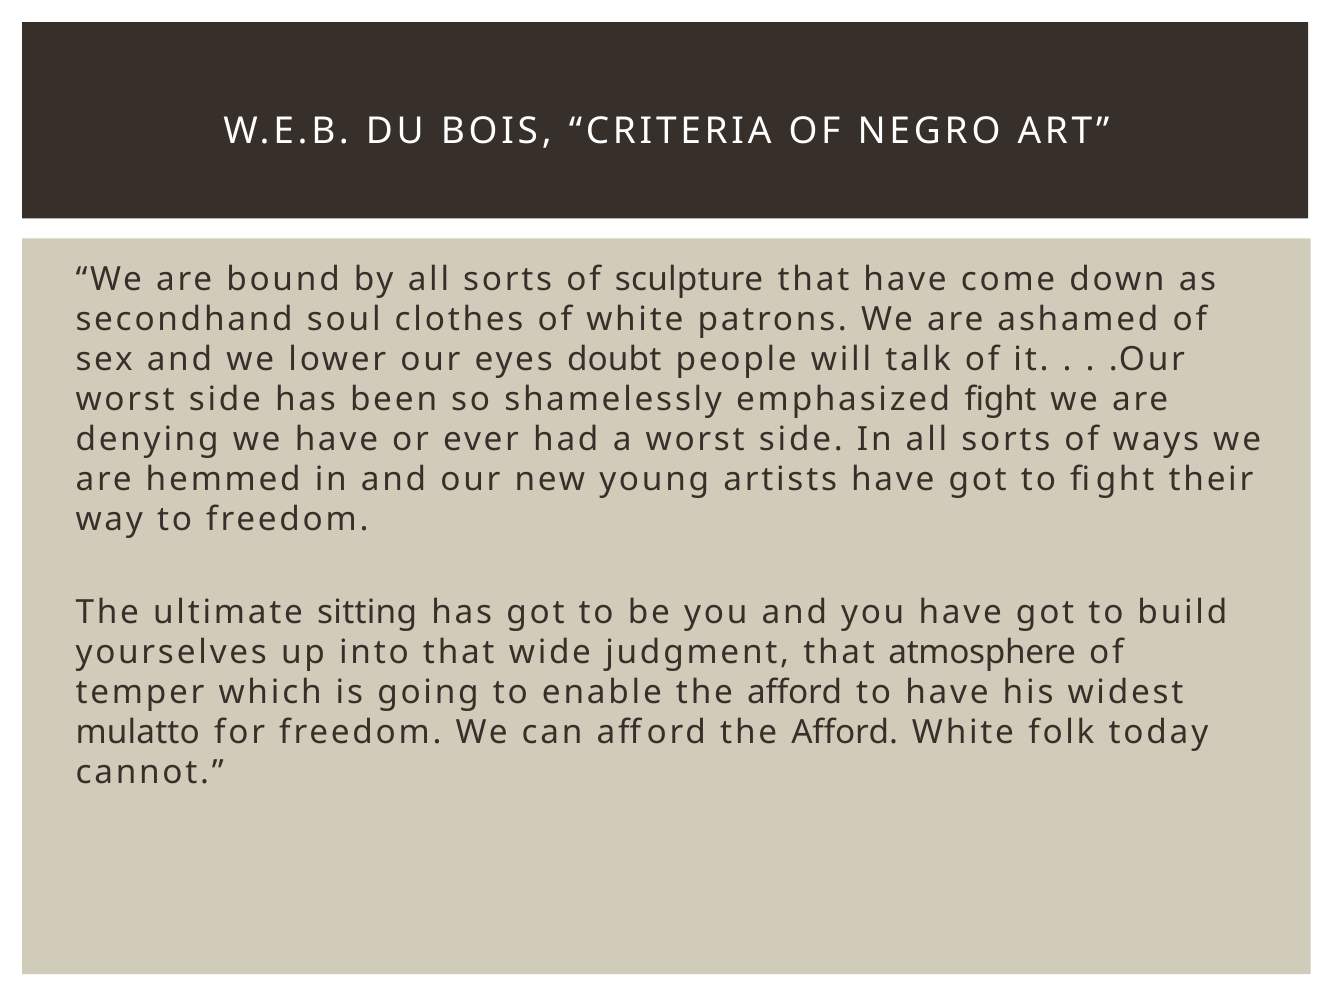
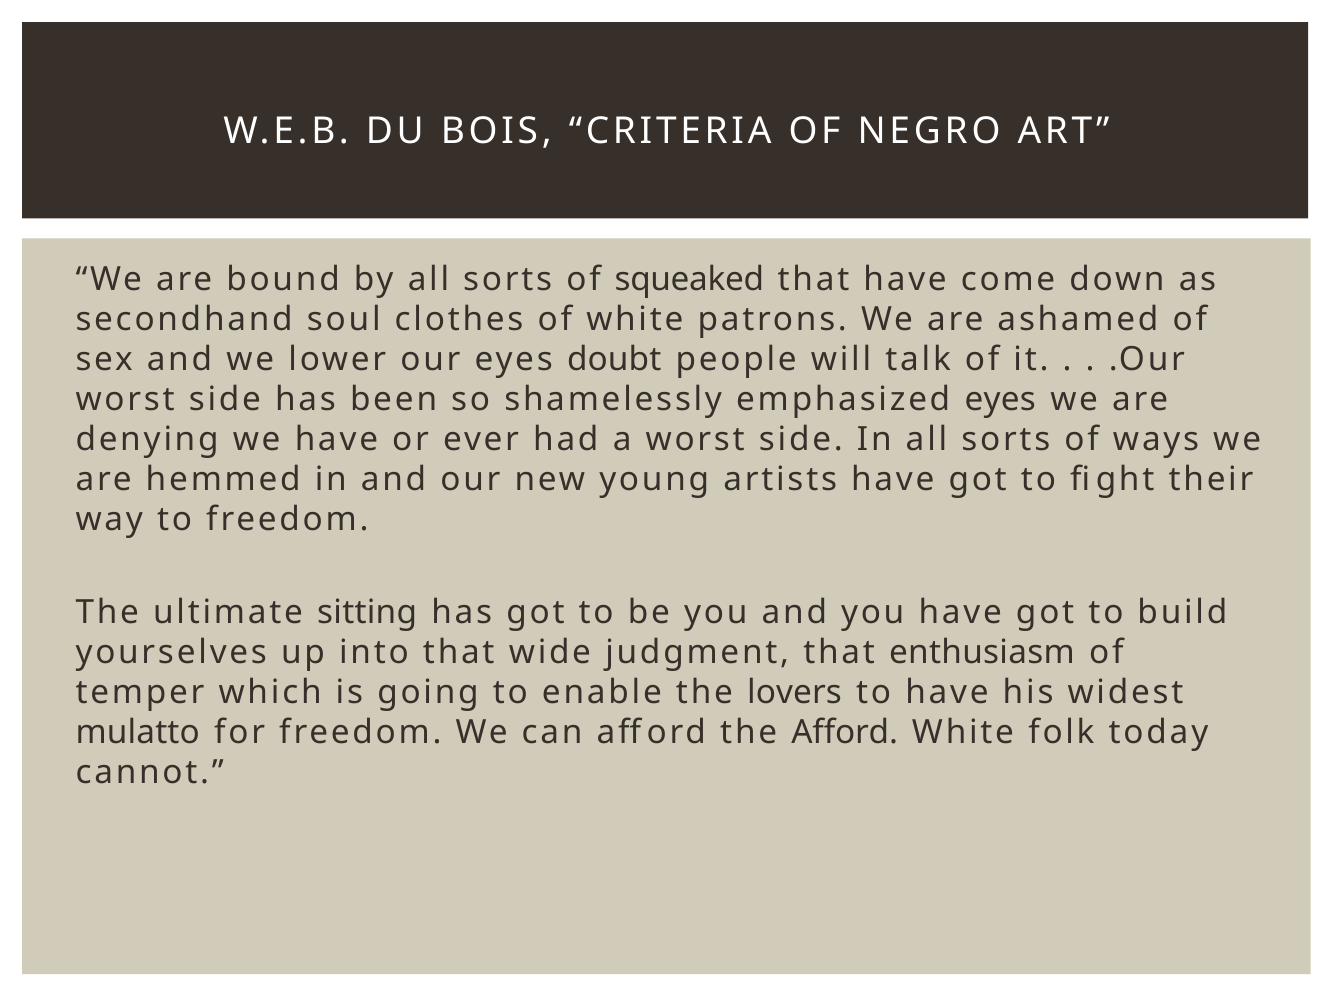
sculpture: sculpture -> squeaked
emphasized fight: fight -> eyes
atmosphere: atmosphere -> enthusiasm
enable the afford: afford -> lovers
